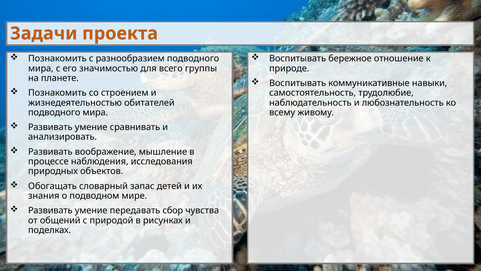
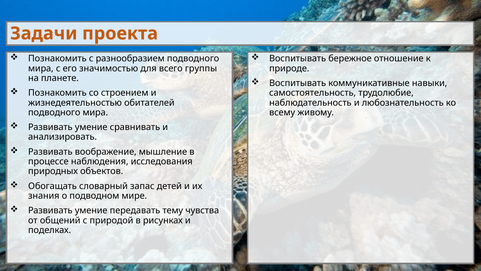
сбор: сбор -> тему
